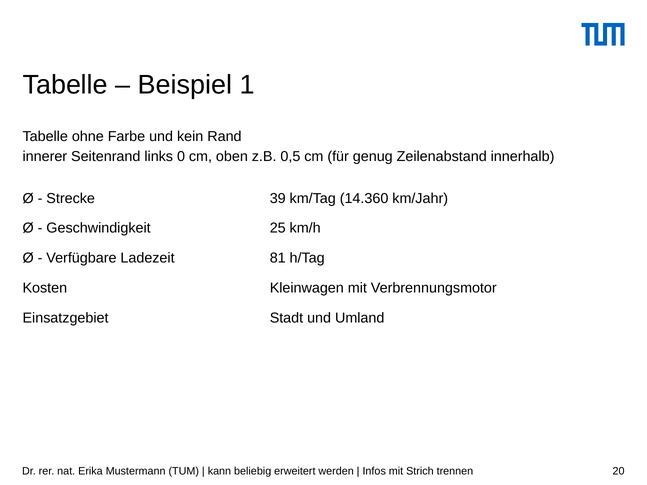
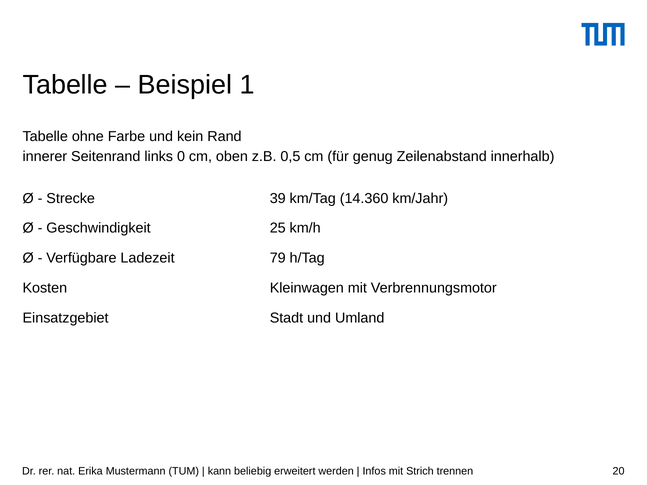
81: 81 -> 79
